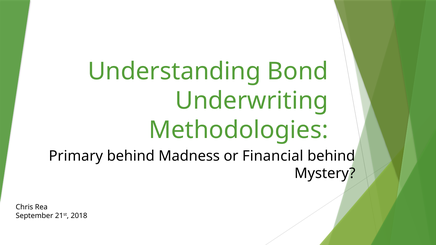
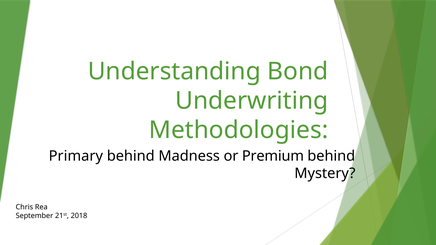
Financial: Financial -> Premium
